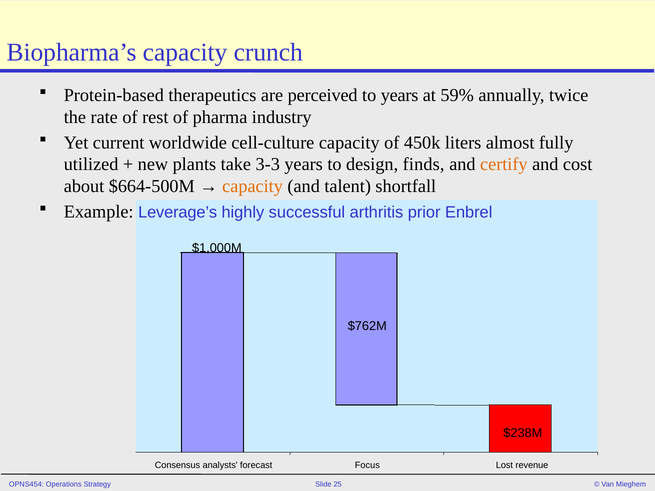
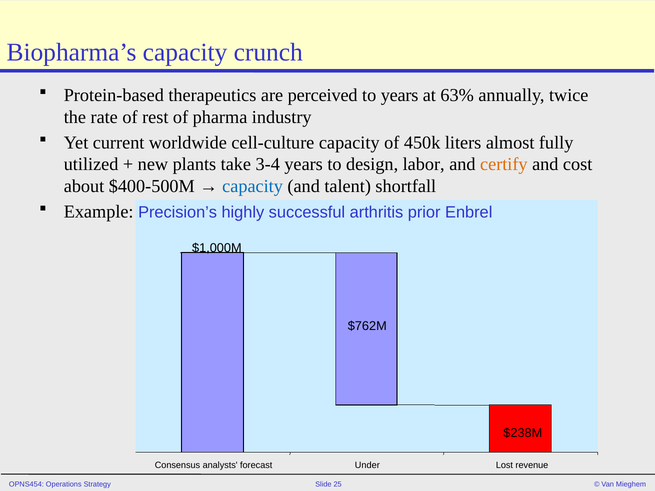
59%: 59% -> 63%
3-3: 3-3 -> 3-4
finds: finds -> labor
$664-500M: $664-500M -> $400-500M
capacity at (253, 186) colour: orange -> blue
Leverage’s: Leverage’s -> Precision’s
Focus: Focus -> Under
